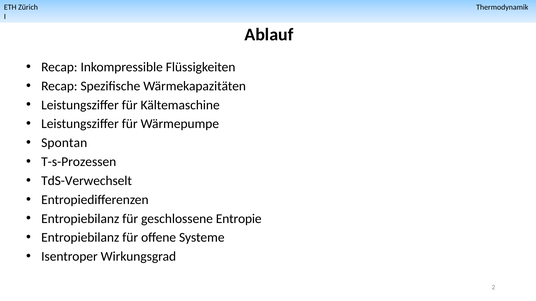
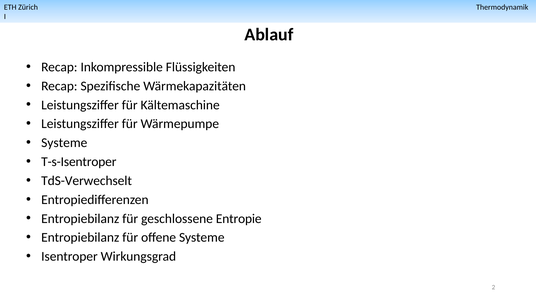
Spontan at (64, 143): Spontan -> Systeme
T-s-Prozessen: T-s-Prozessen -> T-s-Isentroper
